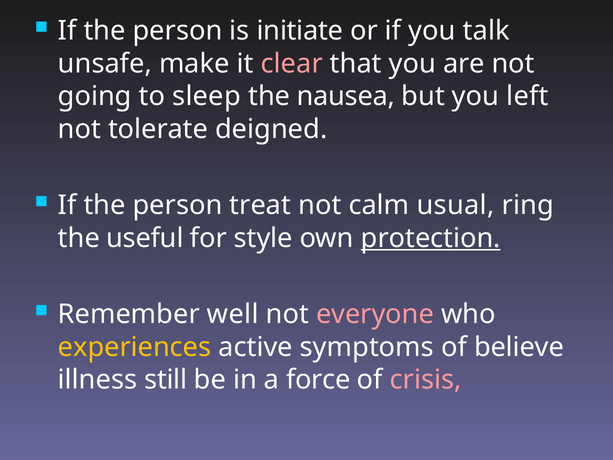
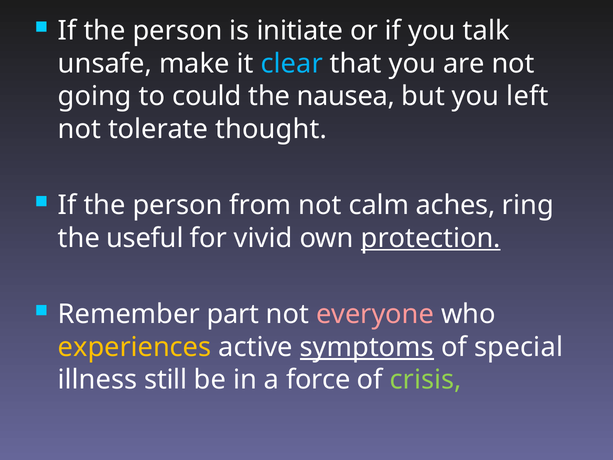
clear colour: pink -> light blue
sleep: sleep -> could
deigned: deigned -> thought
treat: treat -> from
usual: usual -> aches
style: style -> vivid
well: well -> part
symptoms underline: none -> present
believe: believe -> special
crisis colour: pink -> light green
